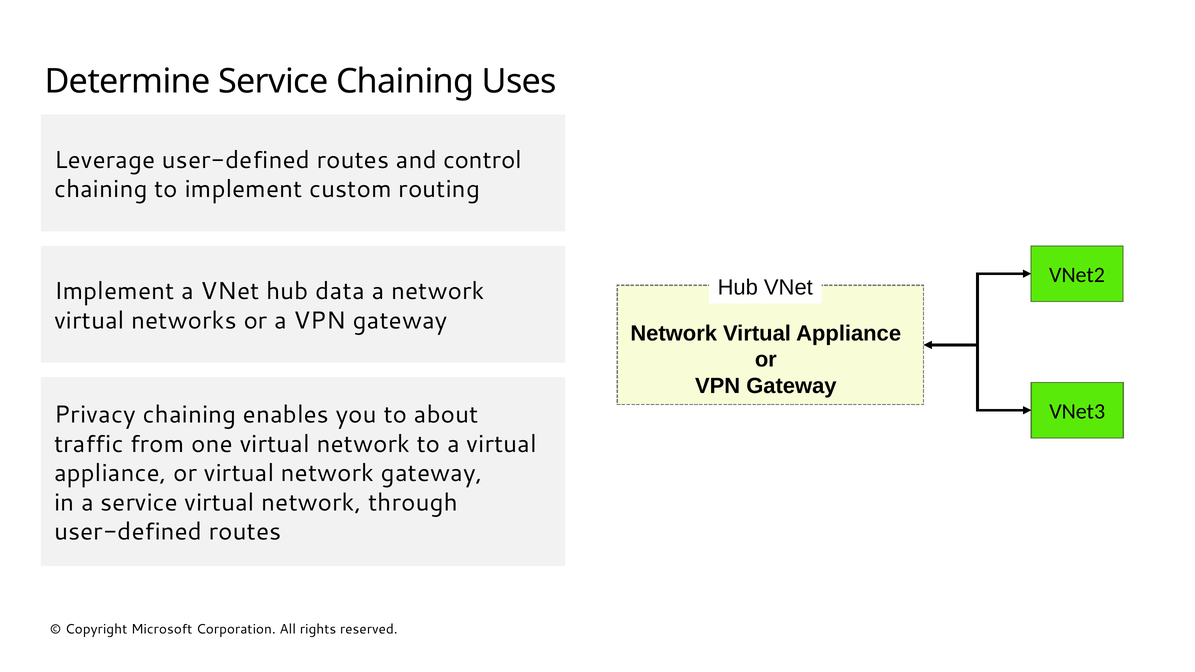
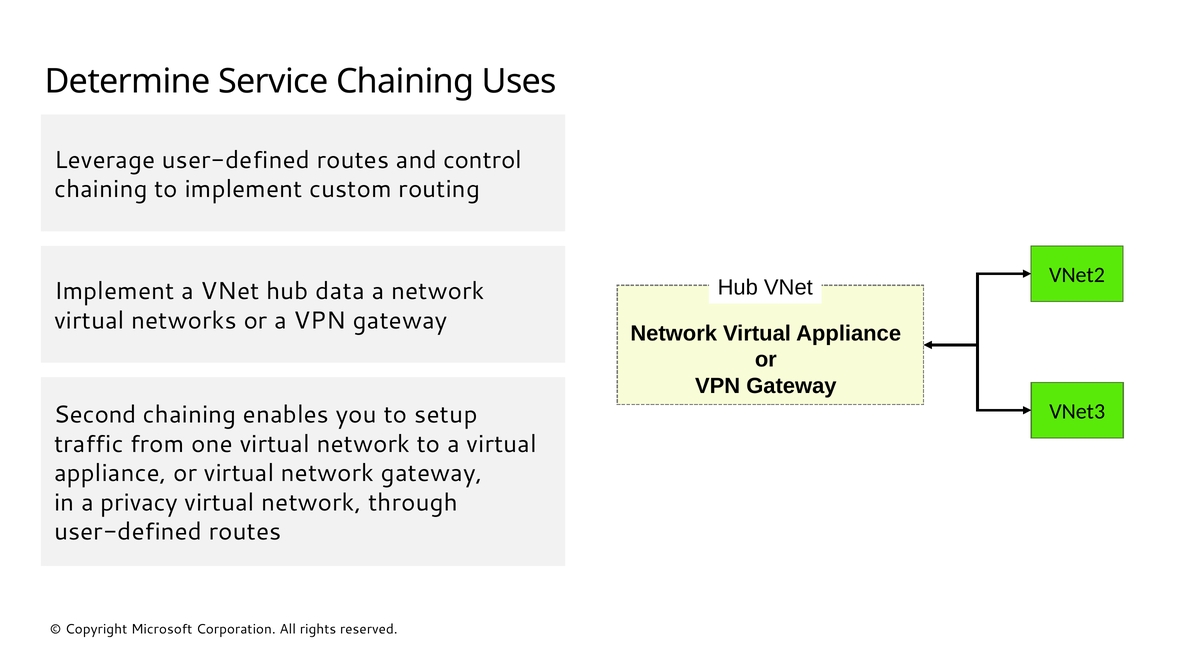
Privacy: Privacy -> Second
about: about -> setup
a service: service -> privacy
